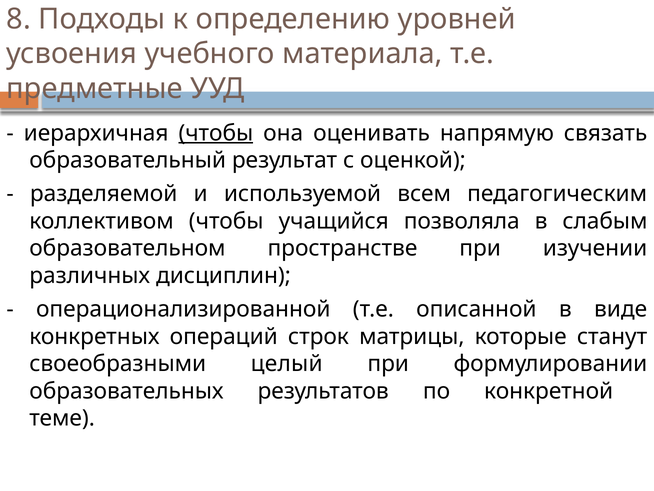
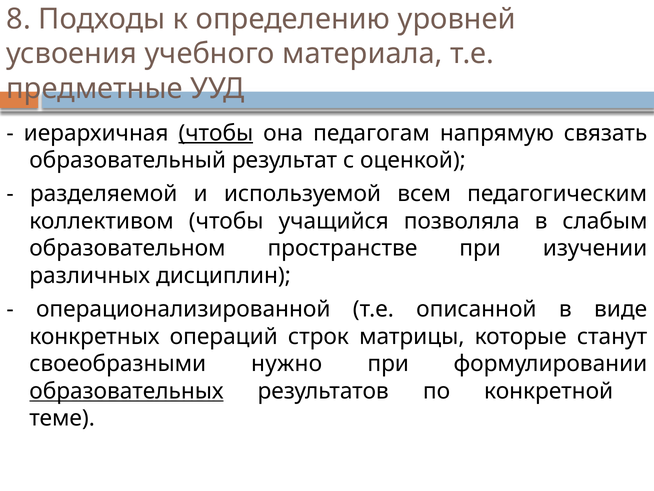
оценивать: оценивать -> педагогам
целый: целый -> нужно
образовательных underline: none -> present
